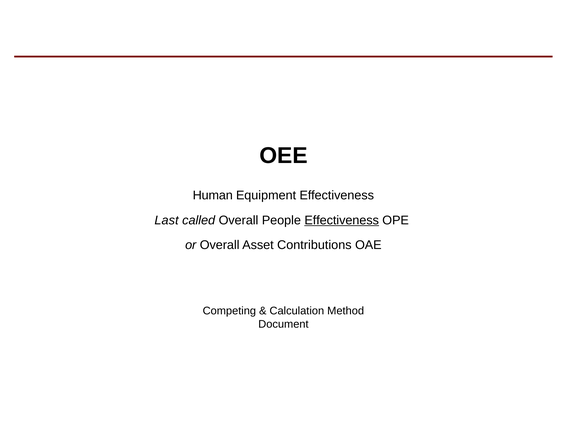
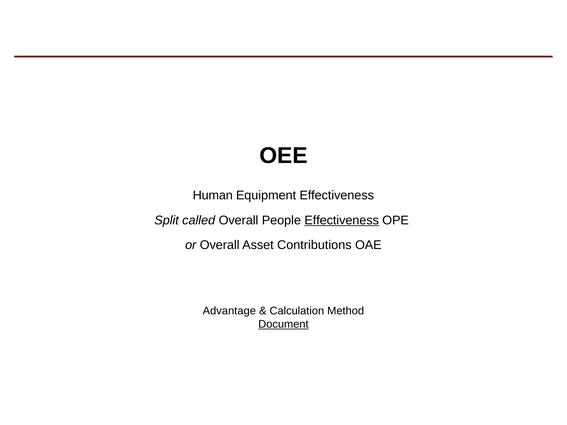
Last: Last -> Split
Competing: Competing -> Advantage
Document underline: none -> present
